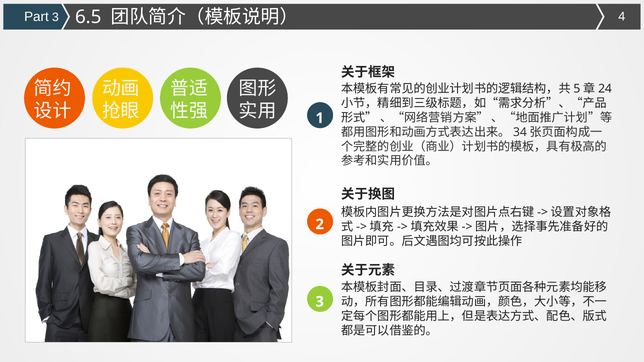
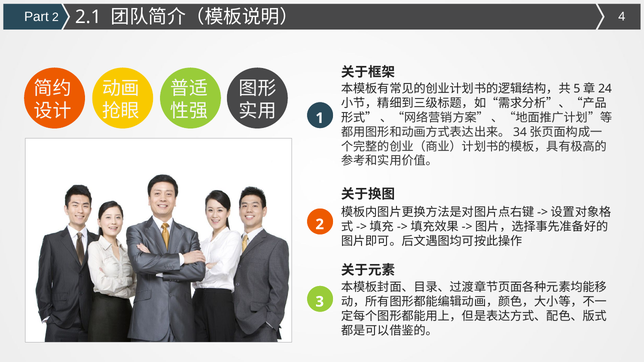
Part 3: 3 -> 2
6.5: 6.5 -> 2.1
